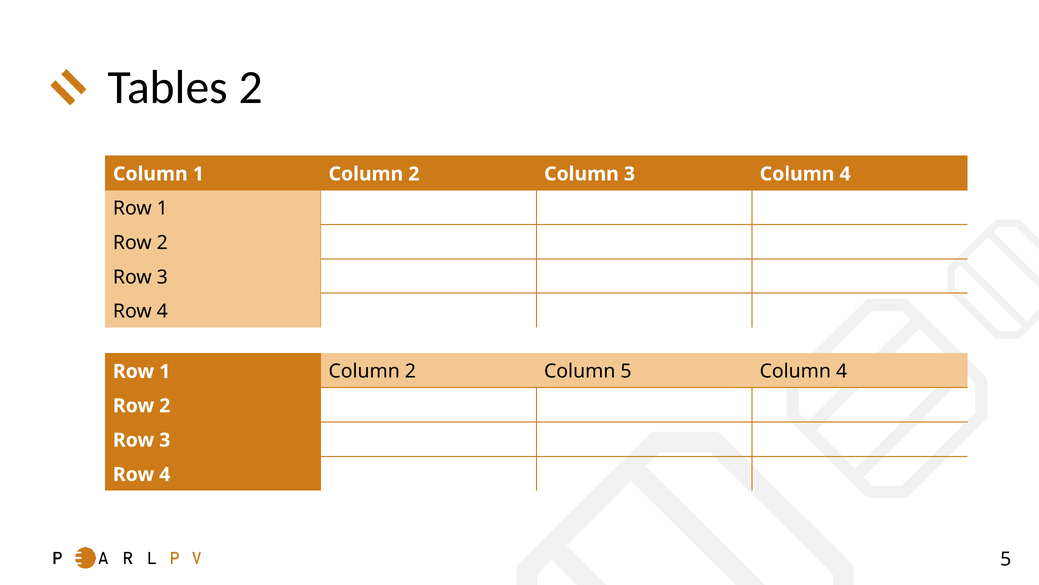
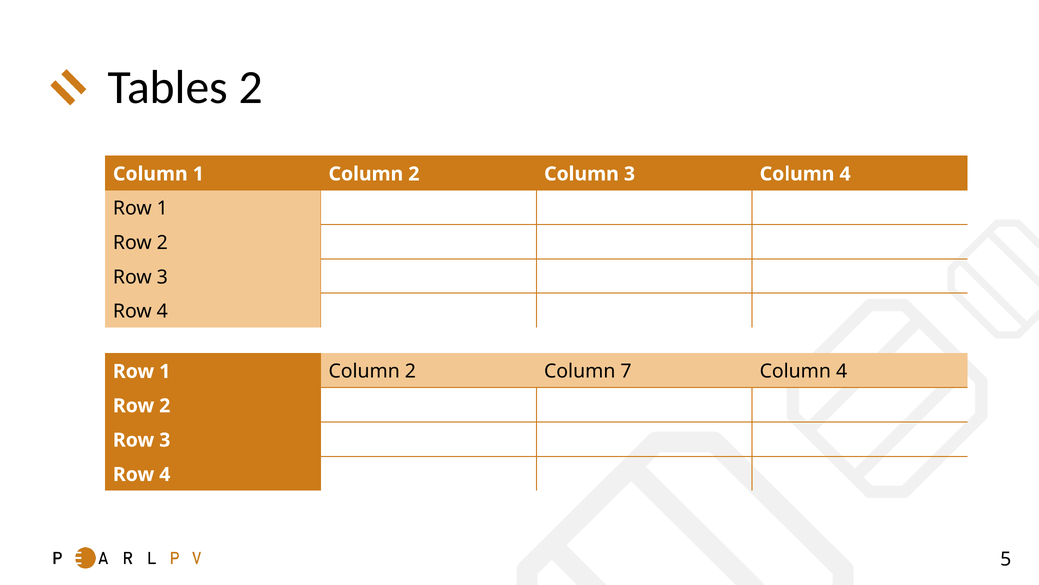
Column 5: 5 -> 7
